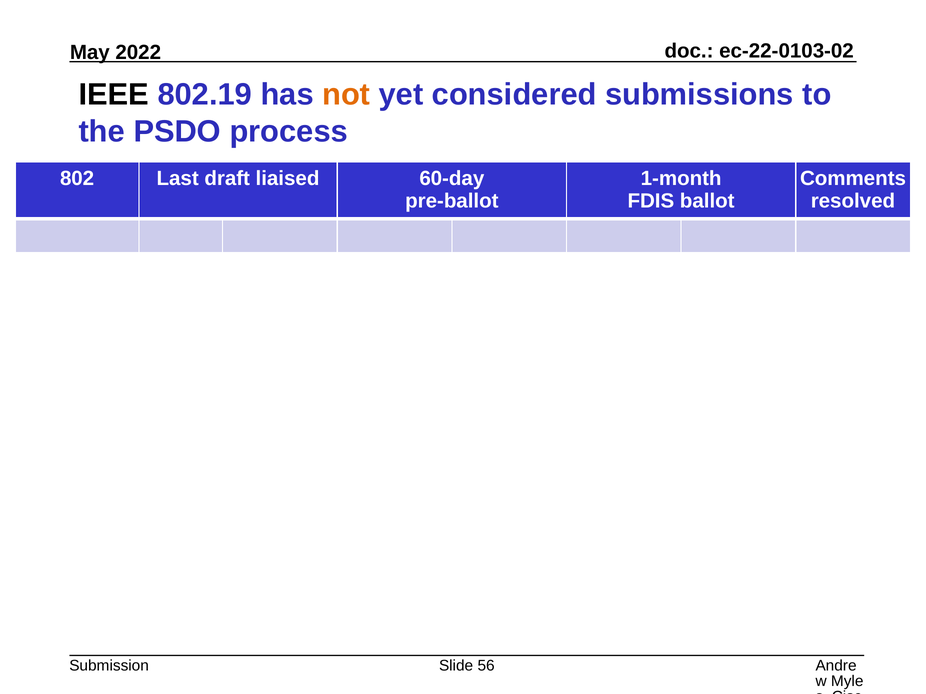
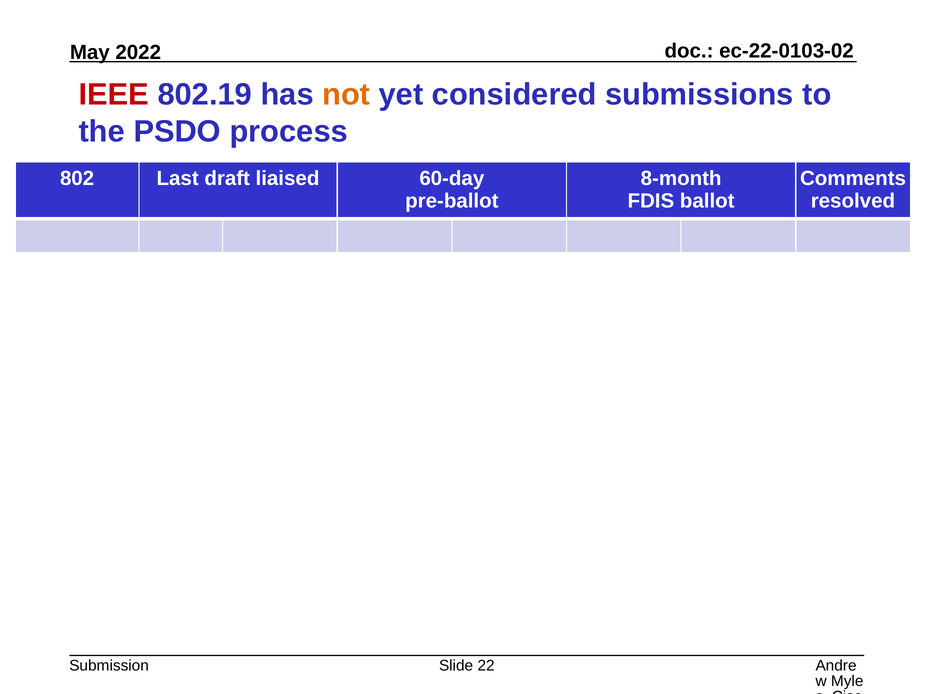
IEEE colour: black -> red
1-month: 1-month -> 8-month
56: 56 -> 22
